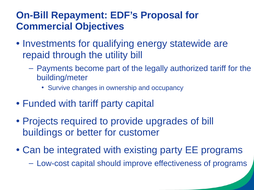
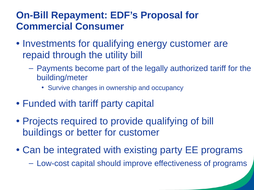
Objectives: Objectives -> Consumer
energy statewide: statewide -> customer
provide upgrades: upgrades -> qualifying
